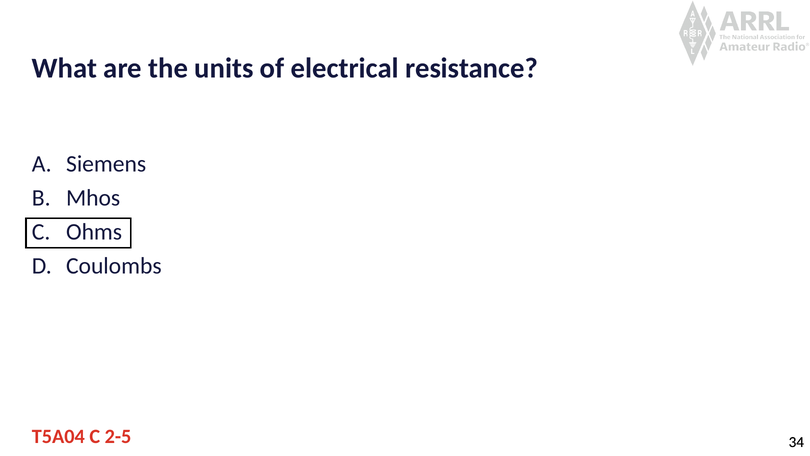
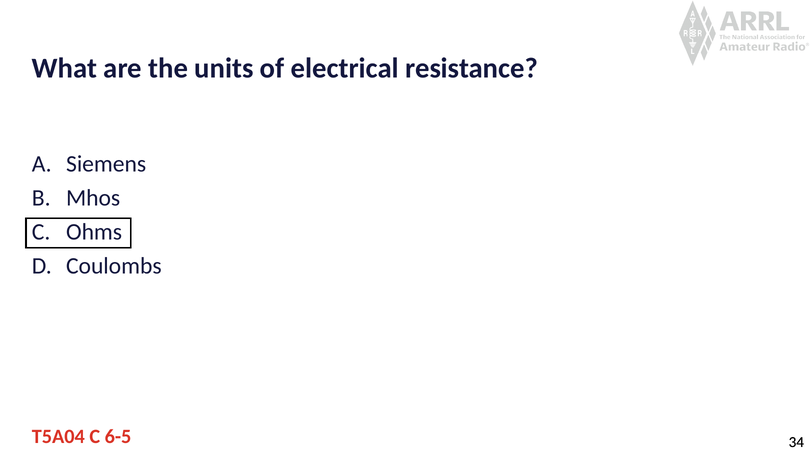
2-5: 2-5 -> 6-5
